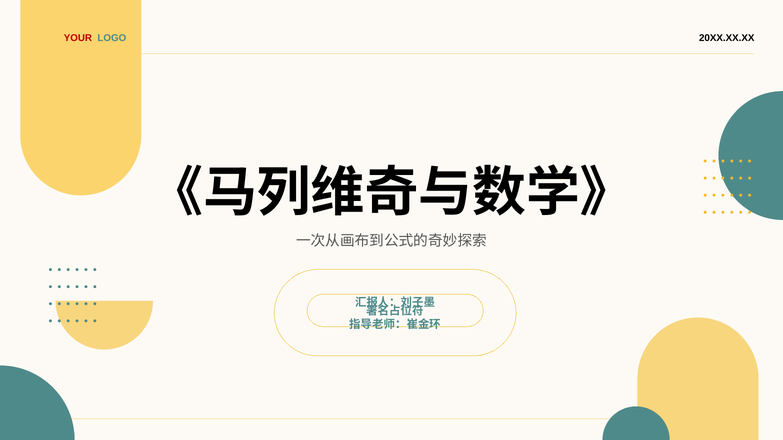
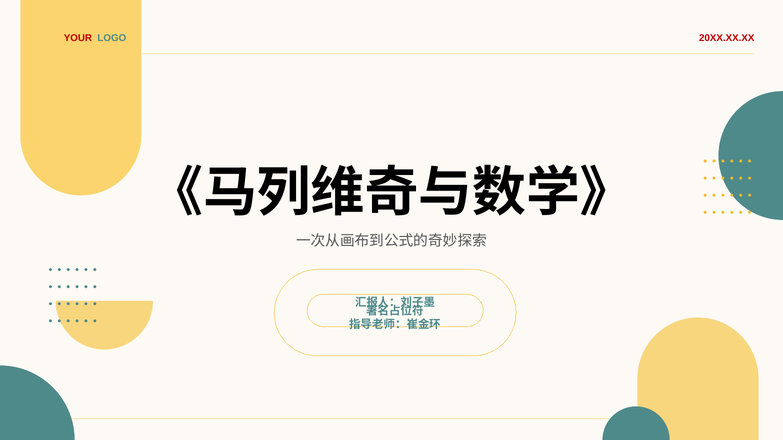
20XX.XX.XX colour: black -> red
